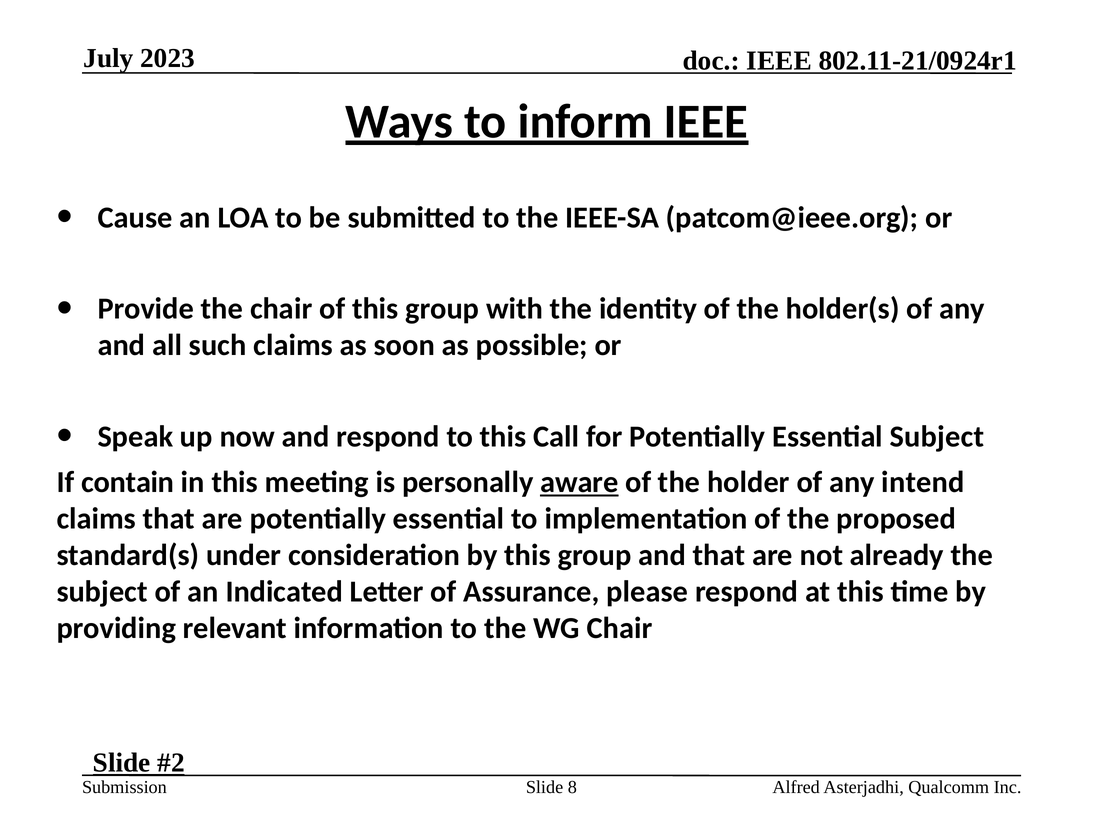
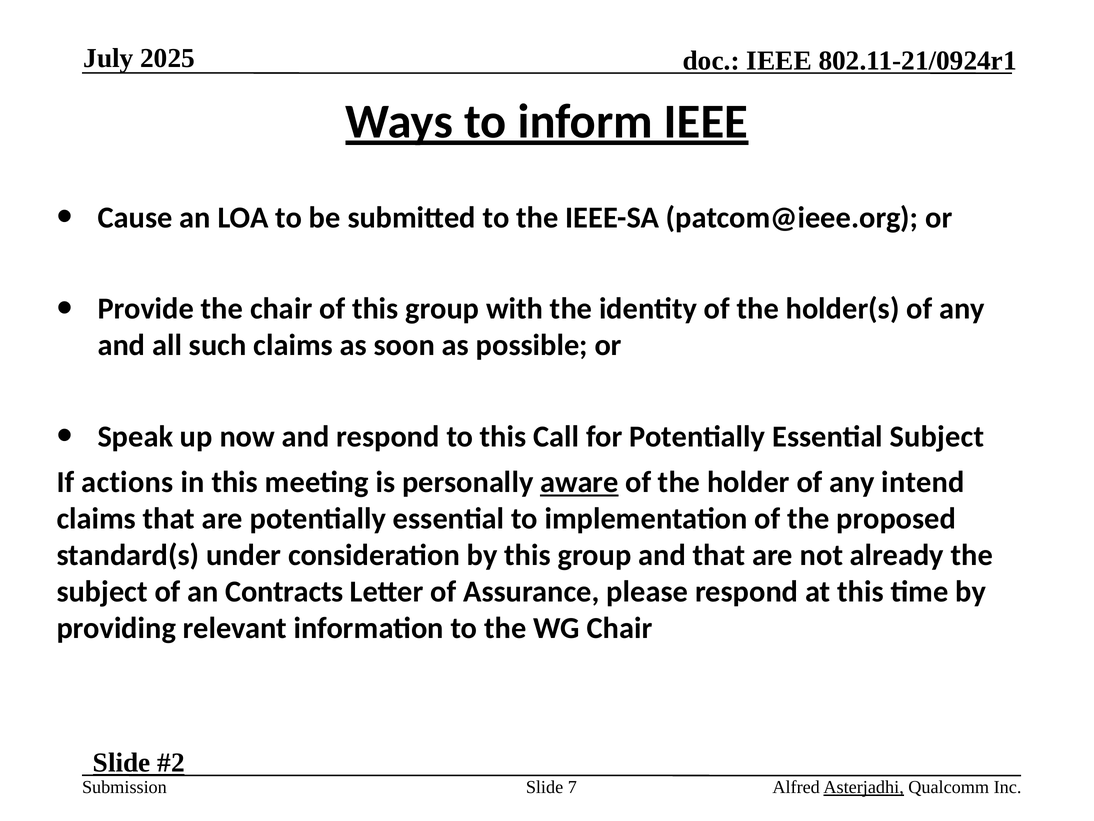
2023: 2023 -> 2025
contain: contain -> actions
Indicated: Indicated -> Contracts
8: 8 -> 7
Asterjadhi underline: none -> present
